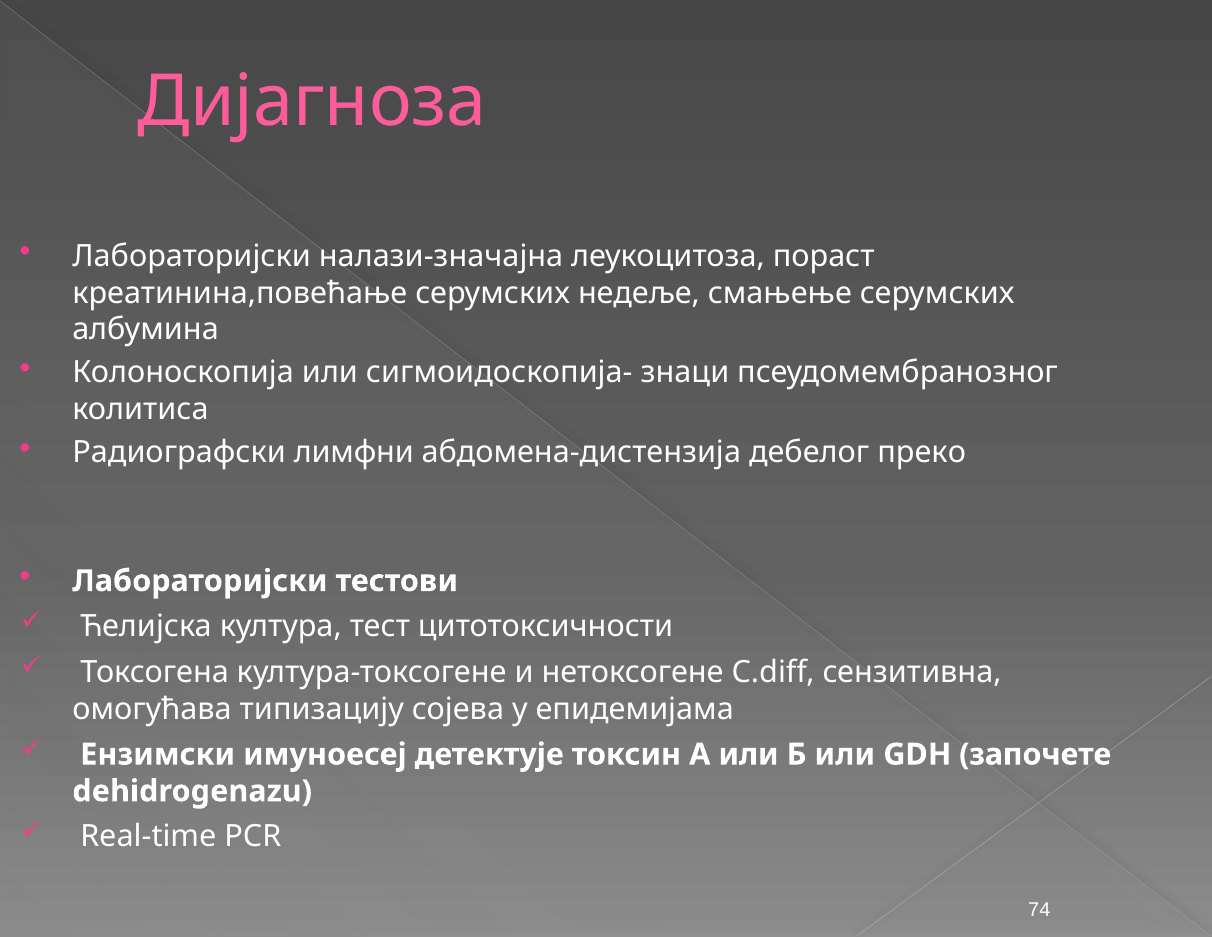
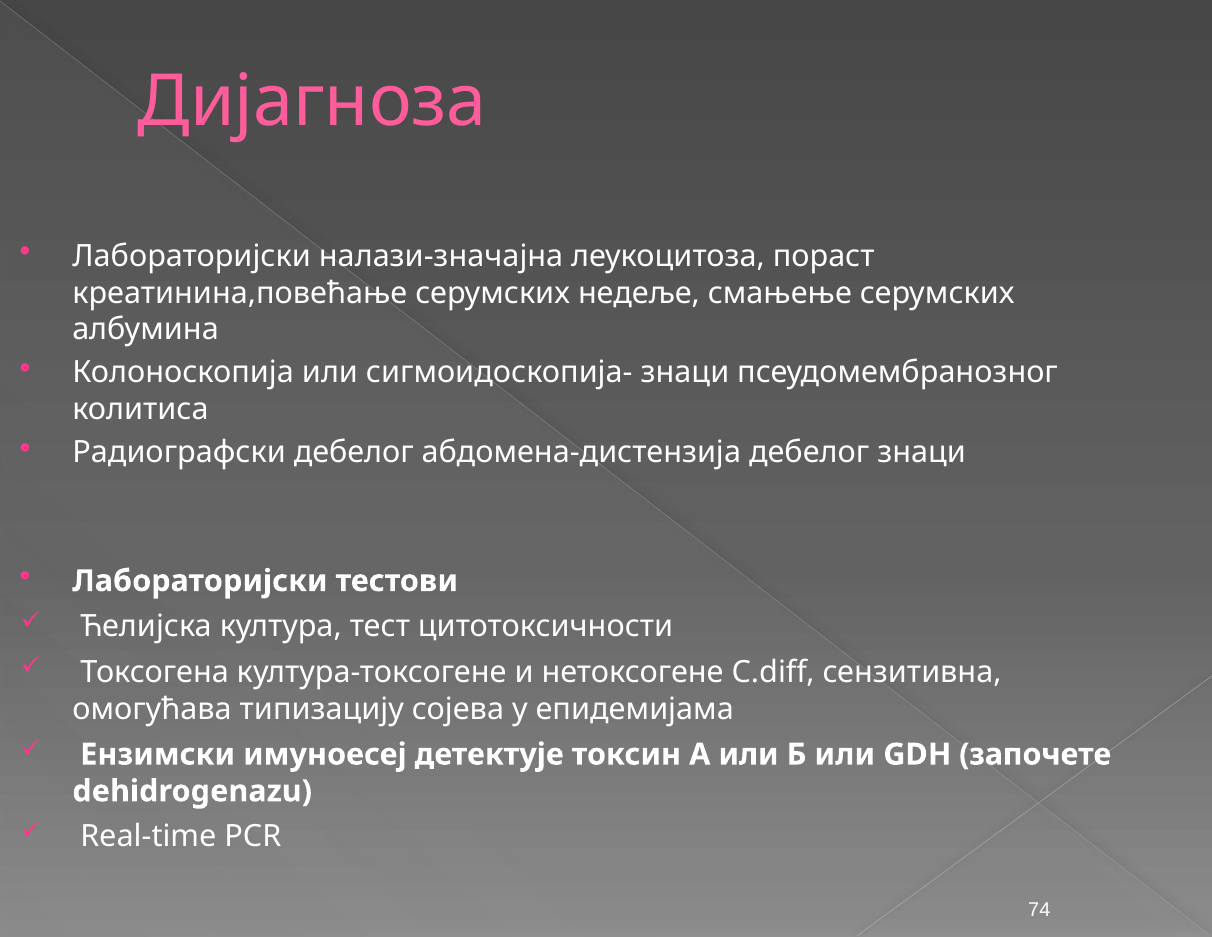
Радиографски лимфни: лимфни -> дебелог
дебелог преко: преко -> знаци
